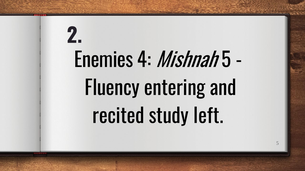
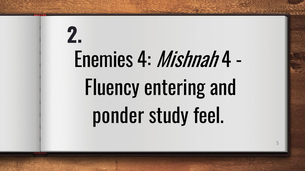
Mishnah 5: 5 -> 4
recited: recited -> ponder
left: left -> feel
